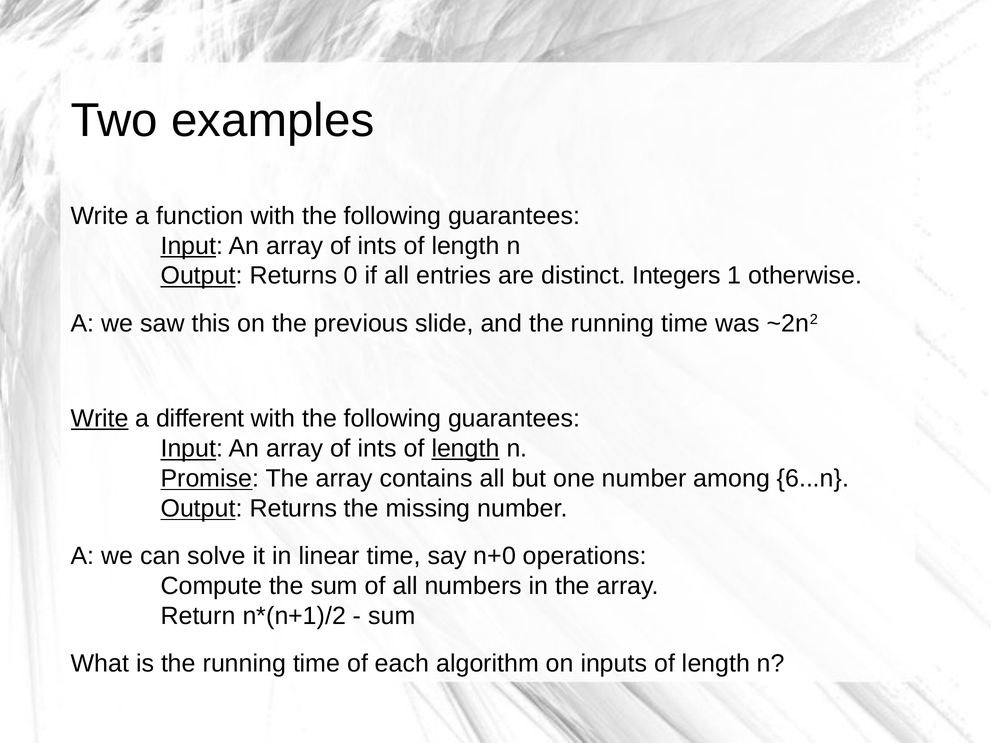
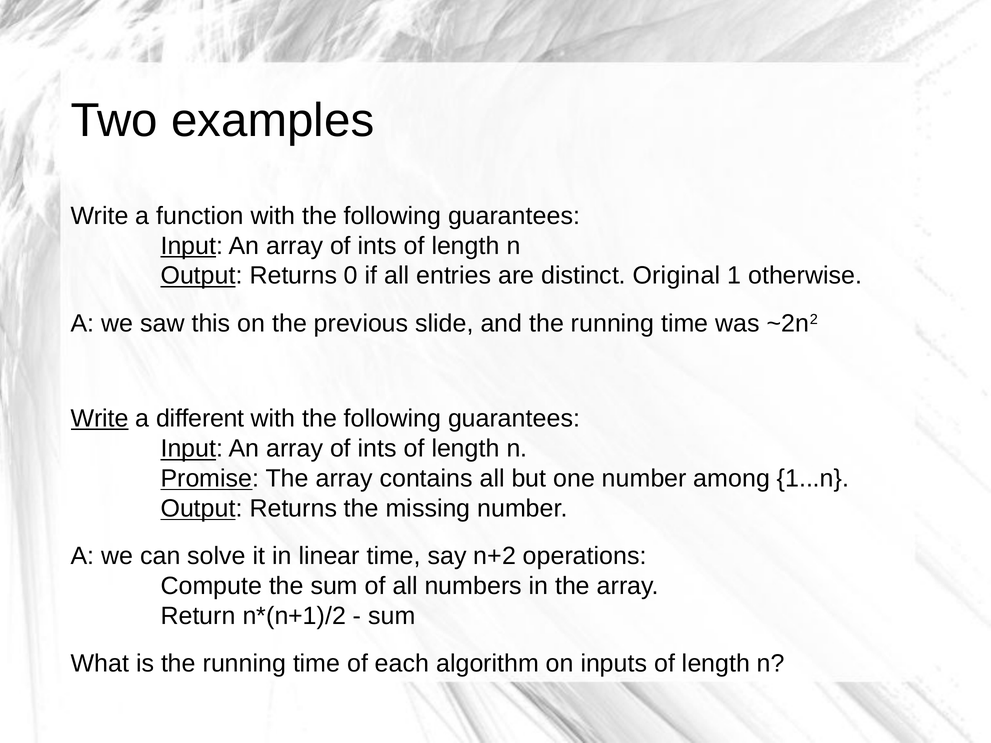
Integers: Integers -> Original
length at (466, 449) underline: present -> none
6...n: 6...n -> 1...n
n+0: n+0 -> n+2
